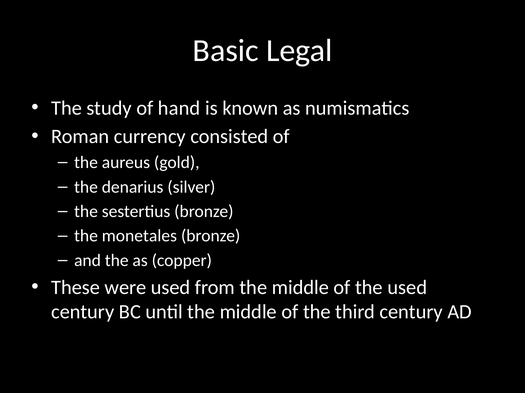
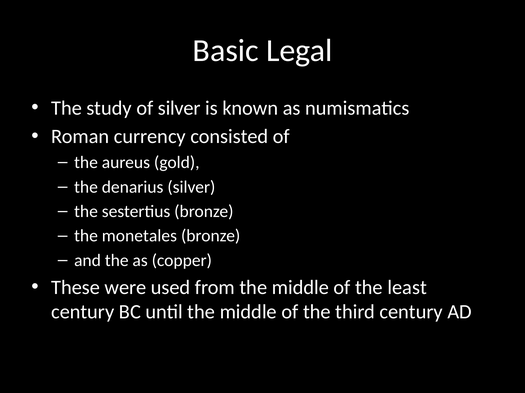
of hand: hand -> silver
the used: used -> least
